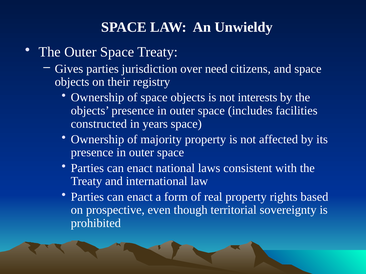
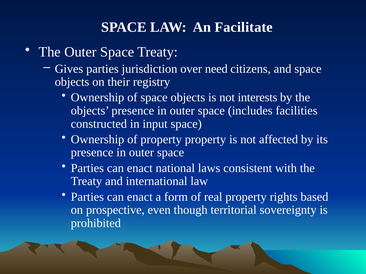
Unwieldy: Unwieldy -> Facilitate
years: years -> input
of majority: majority -> property
